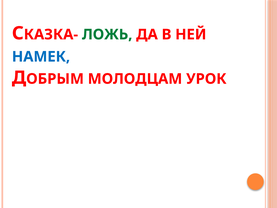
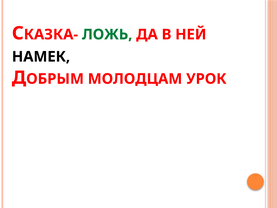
НАМЕК colour: blue -> black
